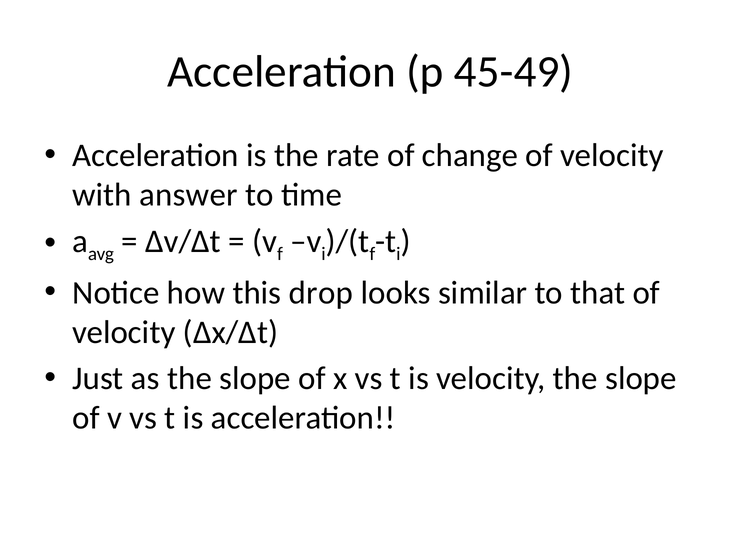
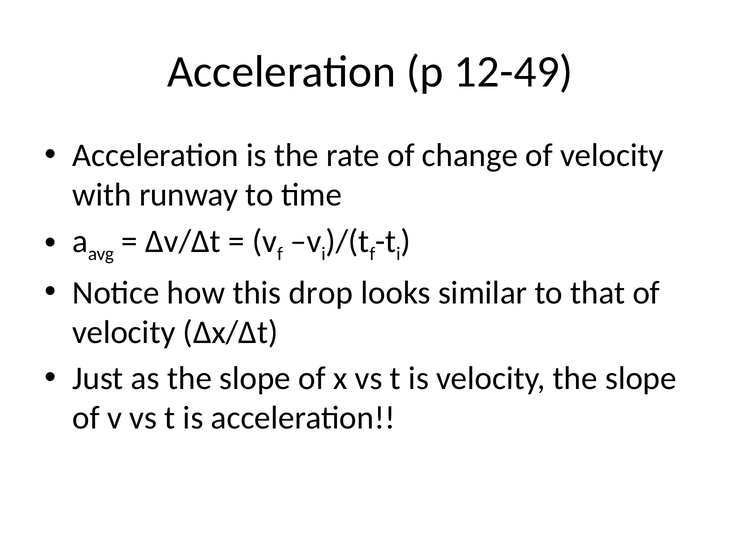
45-49: 45-49 -> 12-49
answer: answer -> runway
